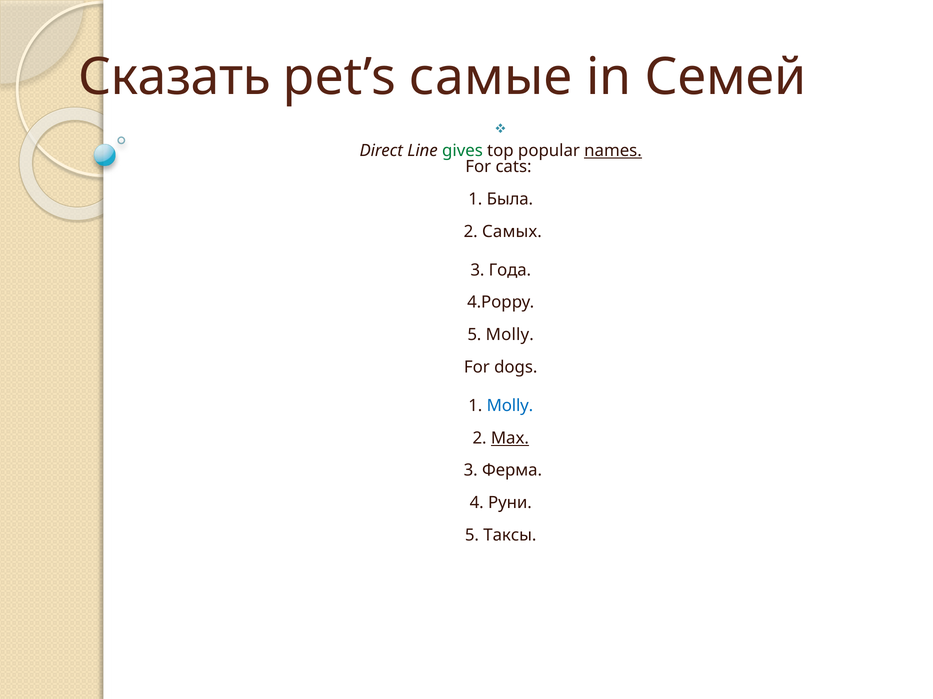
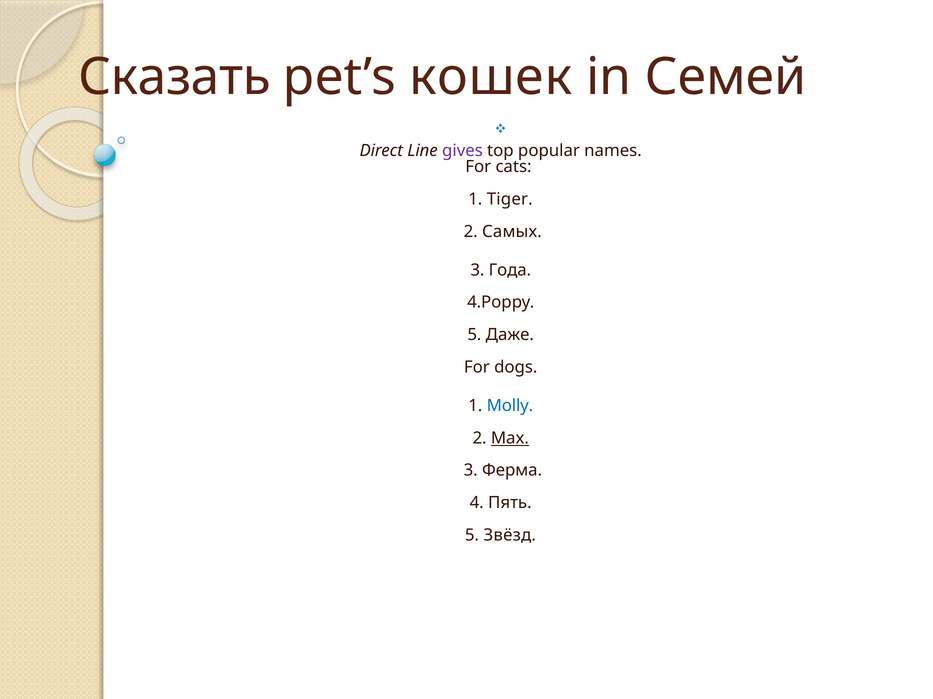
самые: самые -> кошек
gives colour: green -> purple
names underline: present -> none
Была: Была -> Tiger
5 Molly: Molly -> Даже
Руни: Руни -> Пять
Таксы: Таксы -> Звёзд
